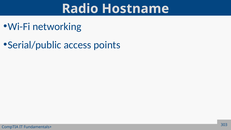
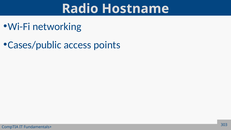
Serial/public: Serial/public -> Cases/public
